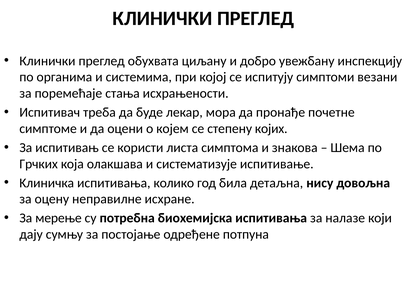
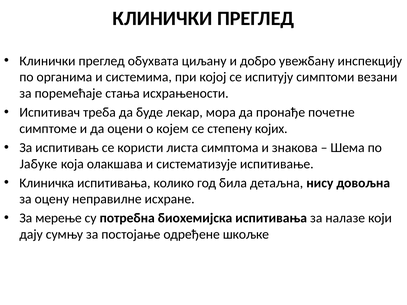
Грчких: Грчких -> Јабуке
потпуна: потпуна -> шкољке
